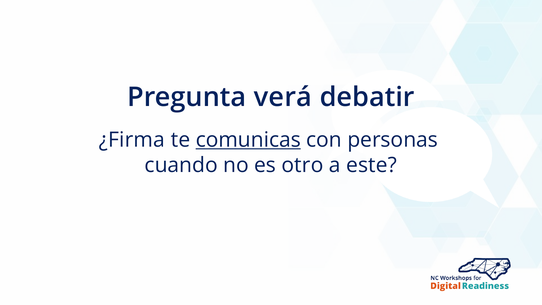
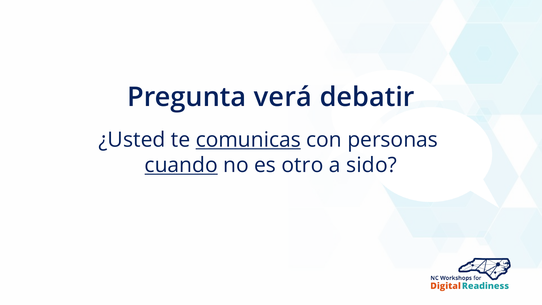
¿Firma: ¿Firma -> ¿Usted
cuando underline: none -> present
este: este -> sido
